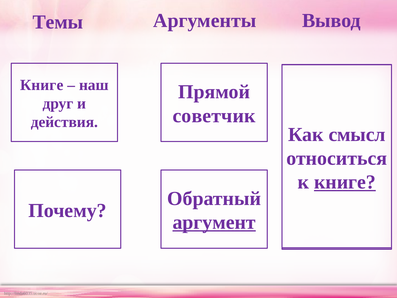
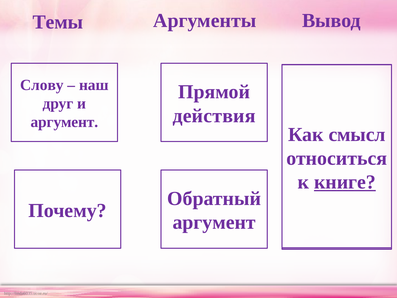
Книге at (42, 85): Книге -> Слову
советчик: советчик -> действия
действия at (64, 122): действия -> аргумент
аргумент at (214, 222) underline: present -> none
